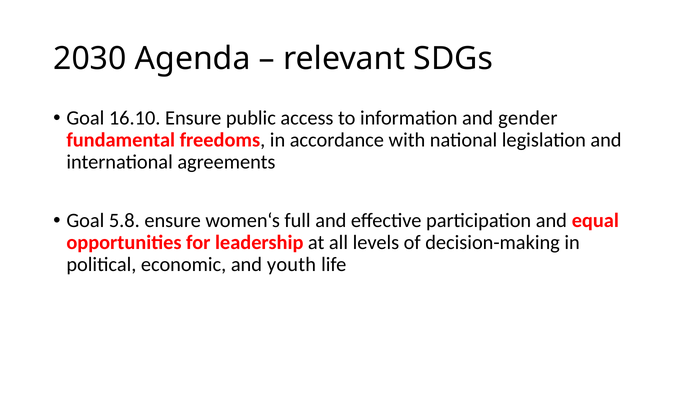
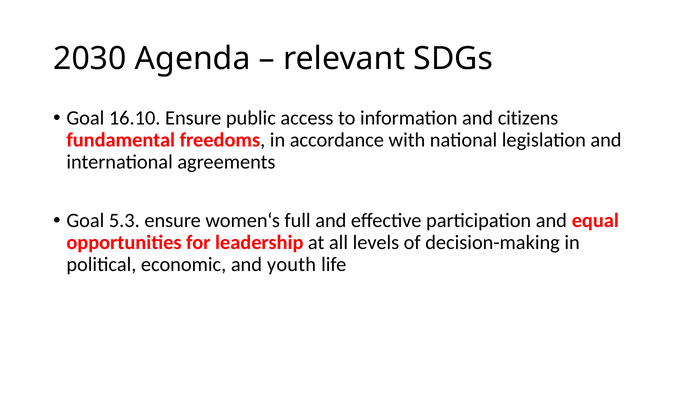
gender: gender -> citizens
5.8: 5.8 -> 5.3
